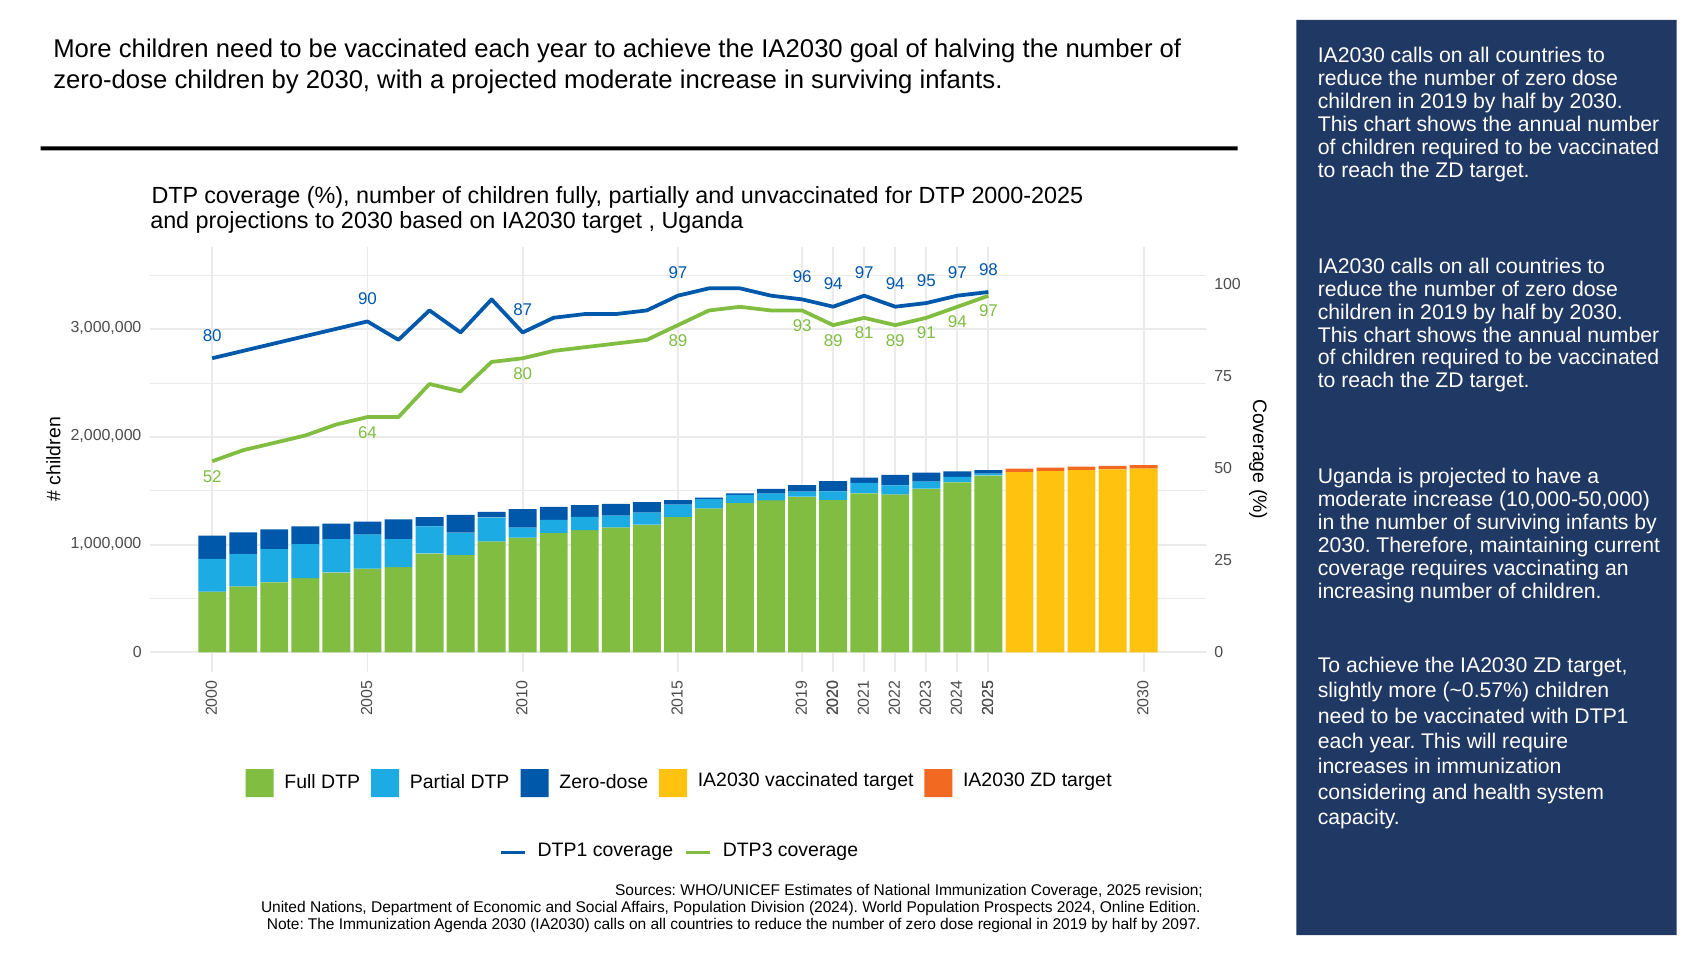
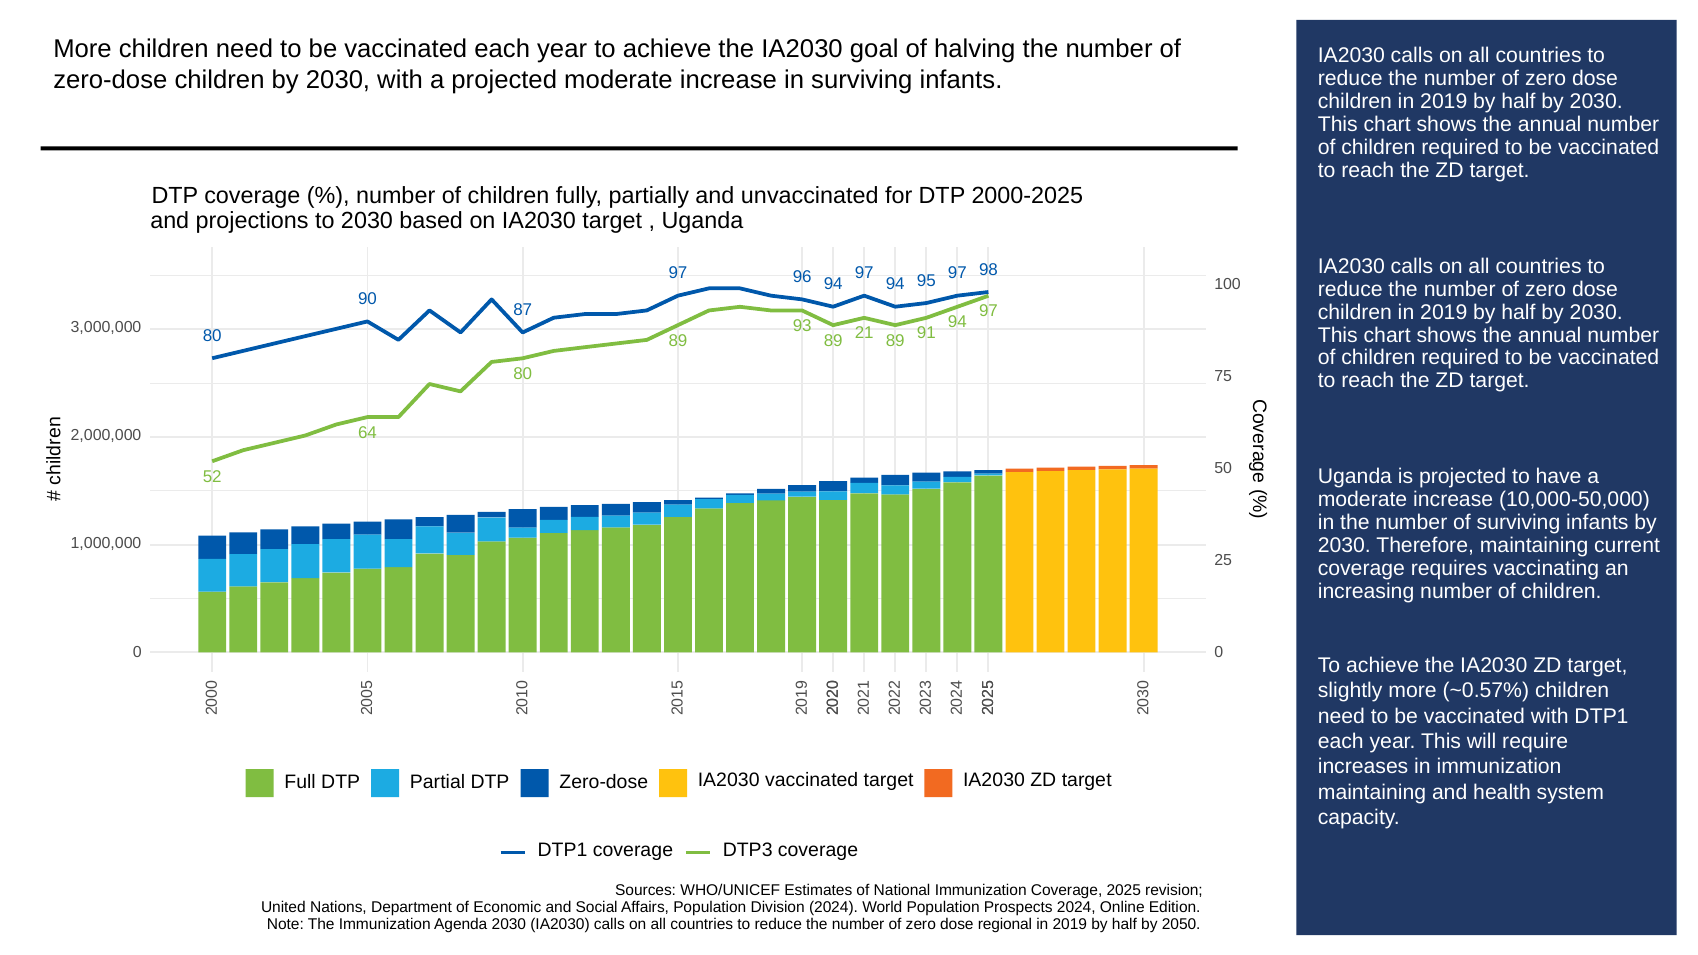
81: 81 -> 21
considering at (1372, 793): considering -> maintaining
2097: 2097 -> 2050
